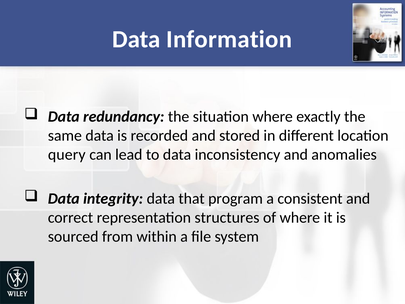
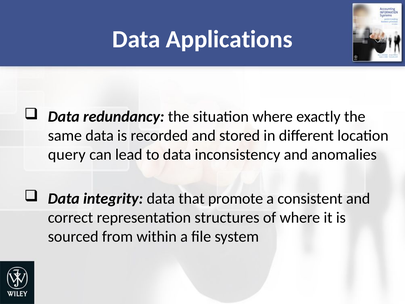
Information: Information -> Applications
program: program -> promote
